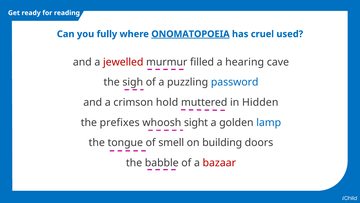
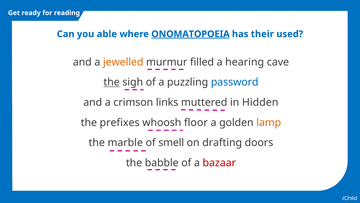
fully: fully -> able
cruel: cruel -> their
jewelled colour: red -> orange
the at (112, 82) underline: none -> present
hold: hold -> links
sight: sight -> floor
lamp colour: blue -> orange
tongue: tongue -> marble
building: building -> drafting
